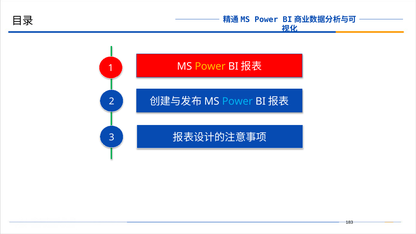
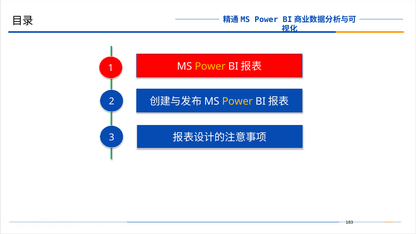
Power at (237, 101) colour: light blue -> yellow
